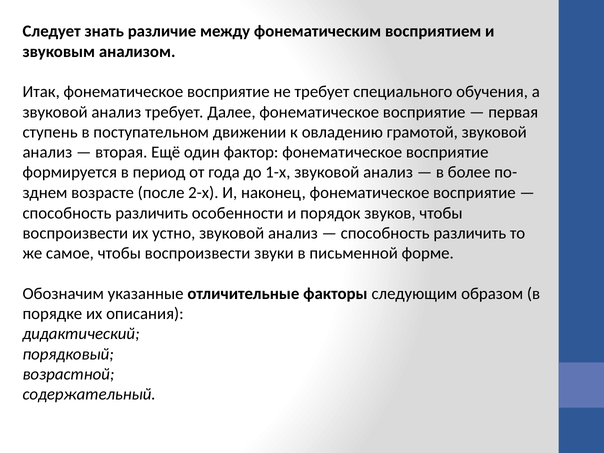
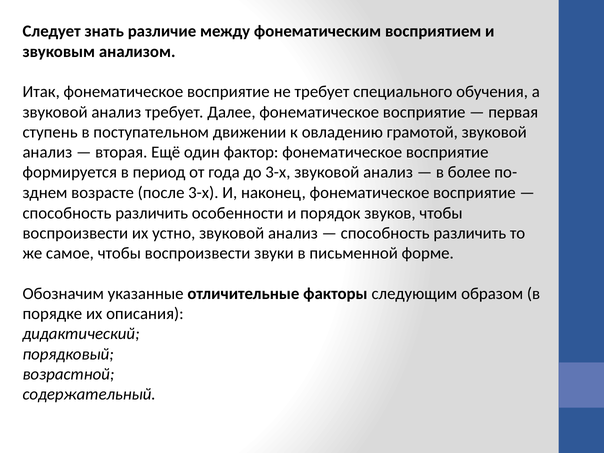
до 1-х: 1-х -> 3-х
после 2-х: 2-х -> 3-х
